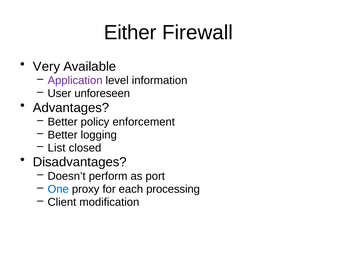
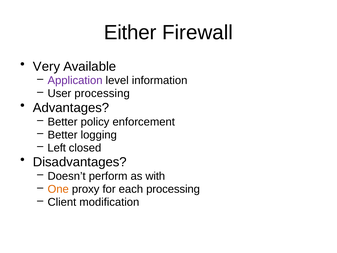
User unforeseen: unforeseen -> processing
List: List -> Left
port: port -> with
One colour: blue -> orange
